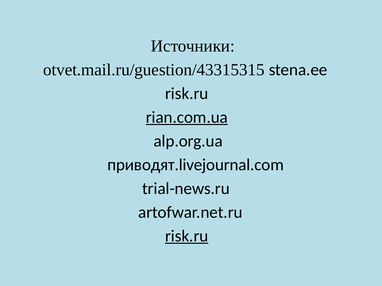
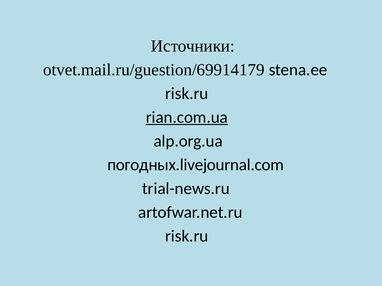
otvet.mail.ru/guestion/43315315: otvet.mail.ru/guestion/43315315 -> otvet.mail.ru/guestion/69914179
приводят.livejournal.com: приводят.livejournal.com -> погодных.livejournal.com
risk.ru at (187, 236) underline: present -> none
